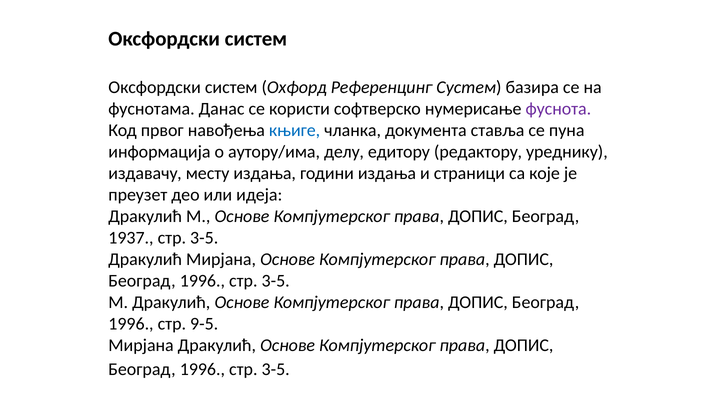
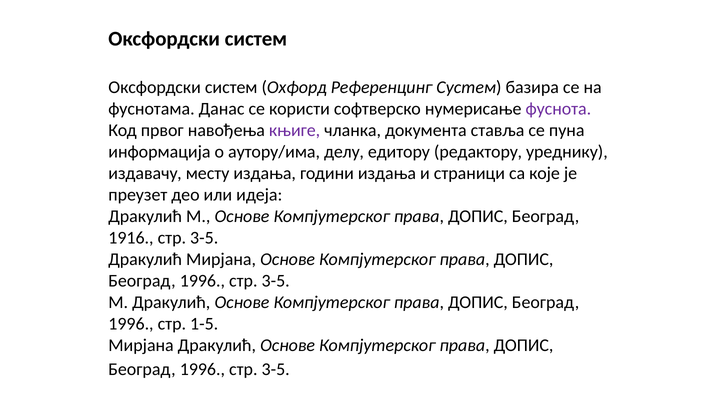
књиге colour: blue -> purple
1937: 1937 -> 1916
9-5: 9-5 -> 1-5
